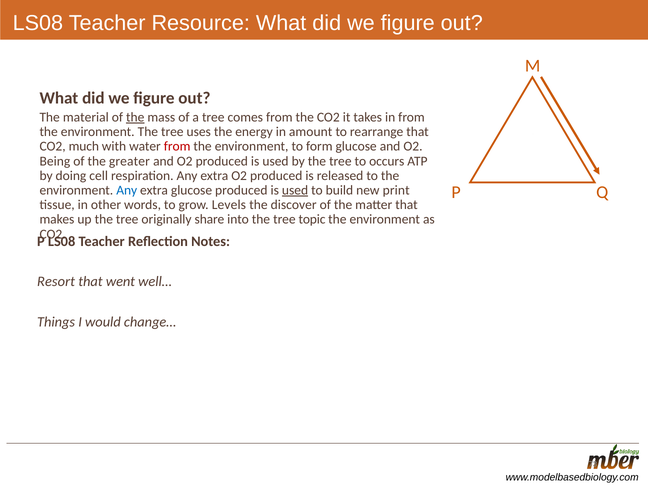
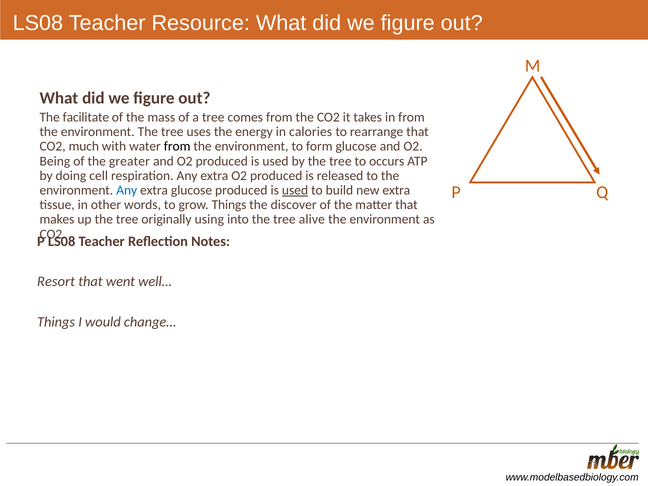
material: material -> facilitate
the at (135, 117) underline: present -> none
amount: amount -> calories
from at (177, 147) colour: red -> black
new print: print -> extra
grow Levels: Levels -> Things
share: share -> using
topic: topic -> alive
